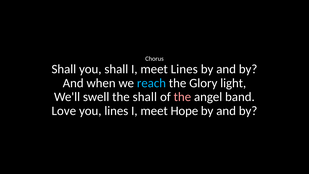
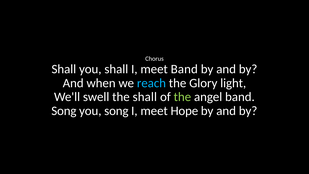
meet Lines: Lines -> Band
the at (182, 97) colour: pink -> light green
Love at (64, 111): Love -> Song
you lines: lines -> song
